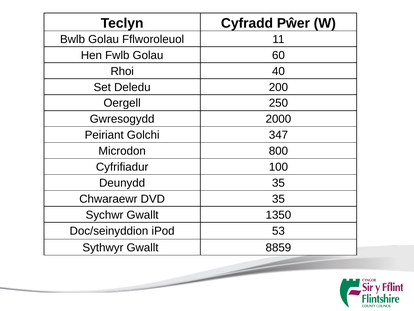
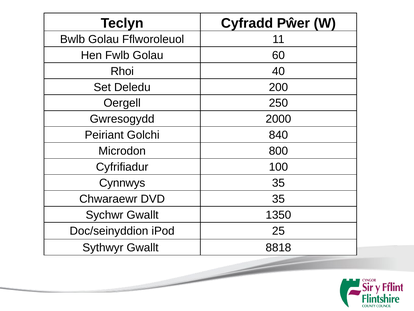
347: 347 -> 840
Deunydd: Deunydd -> Cynnwys
53: 53 -> 25
8859: 8859 -> 8818
